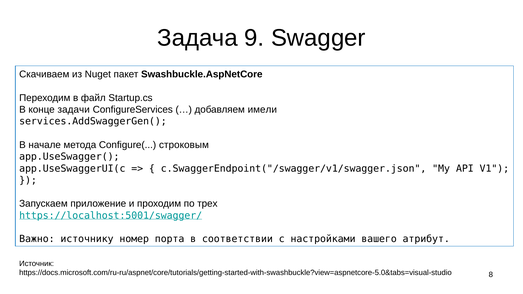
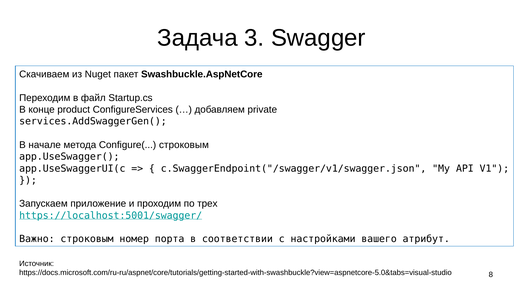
9: 9 -> 3
задачи: задачи -> product
имели: имели -> private
Важно источнику: источнику -> строковым
